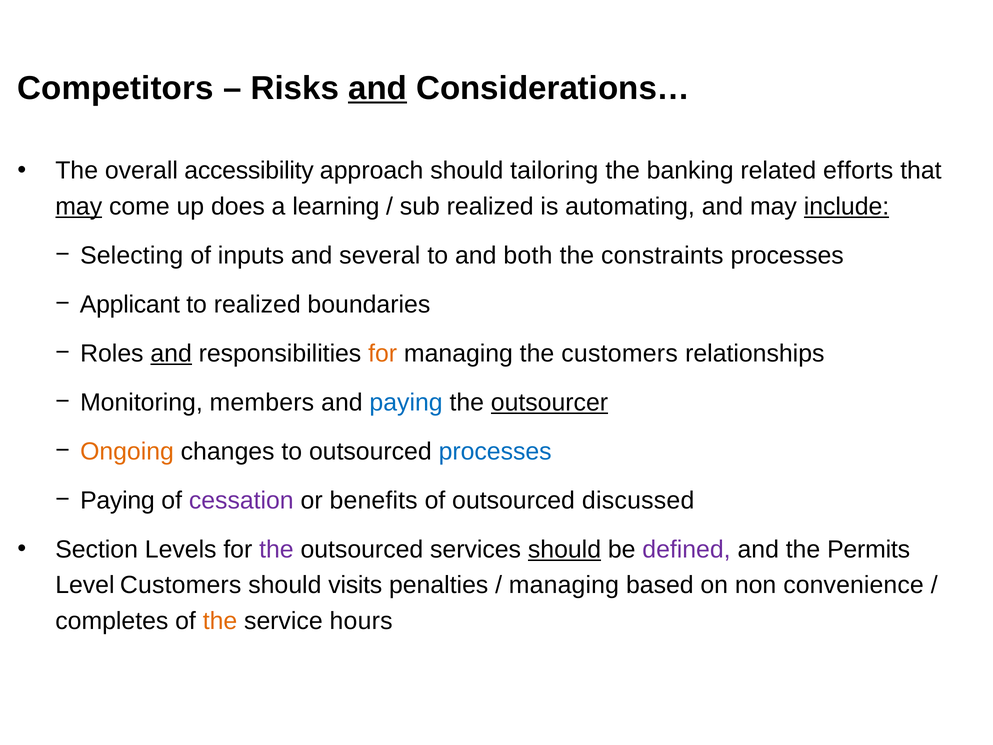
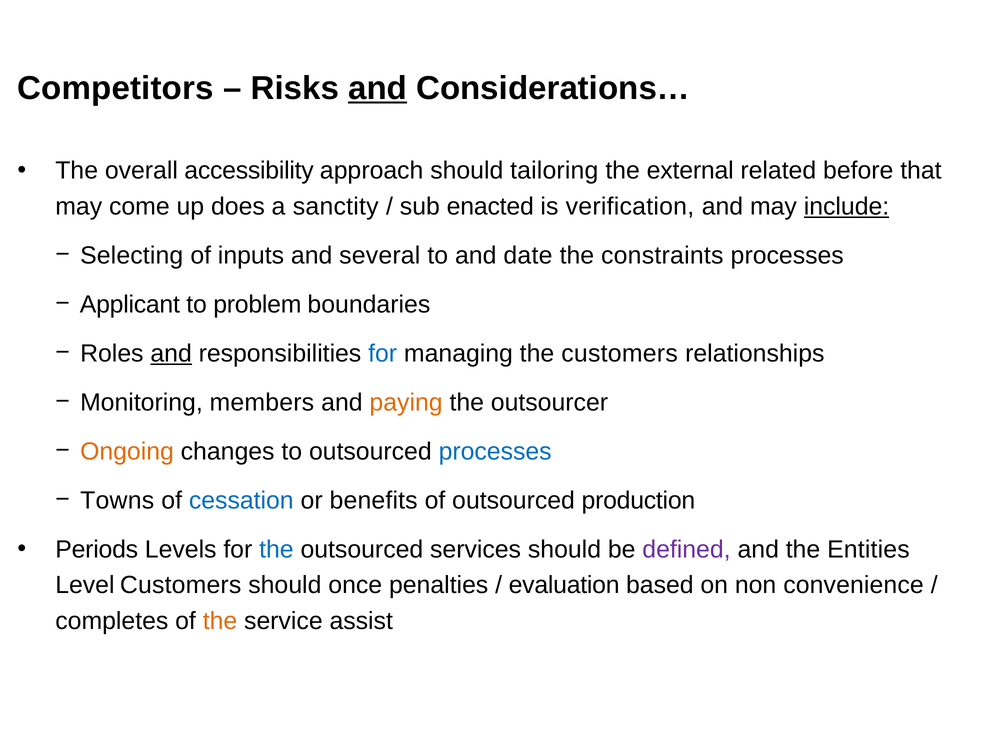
banking: banking -> external
efforts: efforts -> before
may at (79, 206) underline: present -> none
learning: learning -> sanctity
sub realized: realized -> enacted
automating: automating -> verification
both: both -> date
to realized: realized -> problem
for at (383, 353) colour: orange -> blue
paying at (406, 402) colour: blue -> orange
outsourcer underline: present -> none
Paying at (117, 500): Paying -> Towns
cessation colour: purple -> blue
discussed: discussed -> production
Section: Section -> Periods
the at (276, 549) colour: purple -> blue
should at (564, 549) underline: present -> none
Permits: Permits -> Entities
visits: visits -> once
managing at (564, 585): managing -> evaluation
hours: hours -> assist
